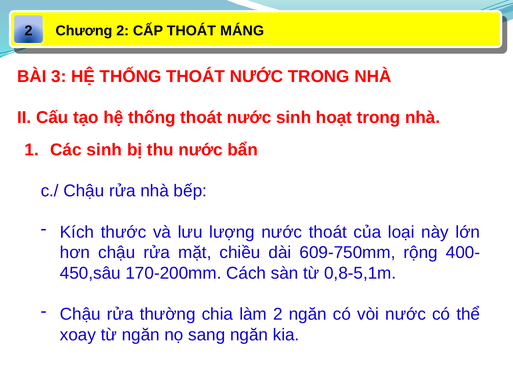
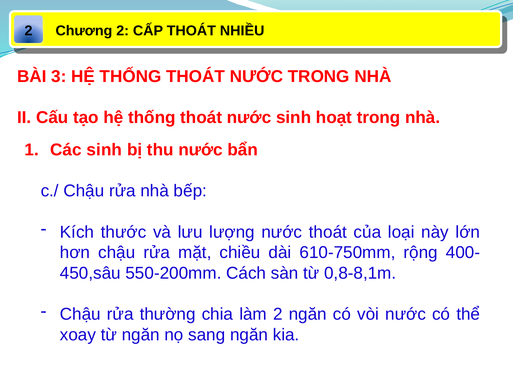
MÁNG: MÁNG -> NHIỀU
609-750mm: 609-750mm -> 610-750mm
170-200mm: 170-200mm -> 550-200mm
0,8-5,1m: 0,8-5,1m -> 0,8-8,1m
